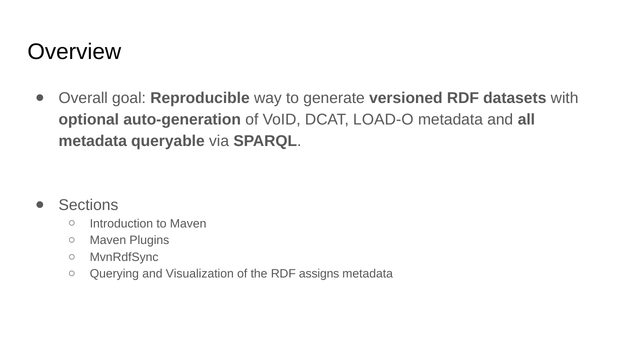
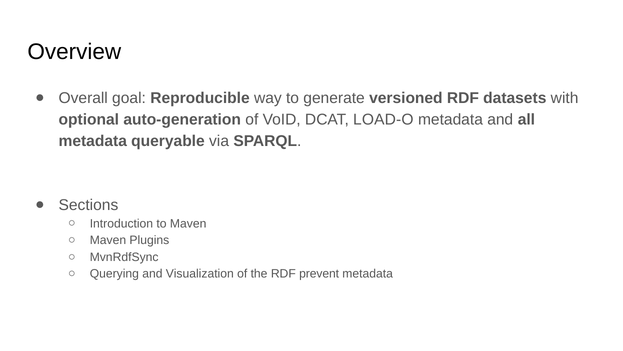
assigns: assigns -> prevent
